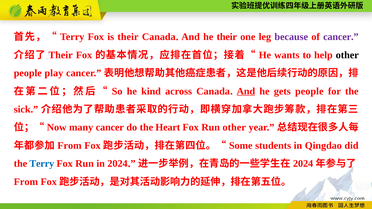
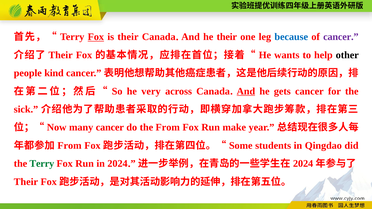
Fox at (96, 37) underline: none -> present
because colour: purple -> blue
play: play -> kind
kind: kind -> very
gets people: people -> cancer
the Heart: Heart -> From
Run other: other -> make
Terry at (42, 164) colour: blue -> green
From at (26, 182): From -> Their
